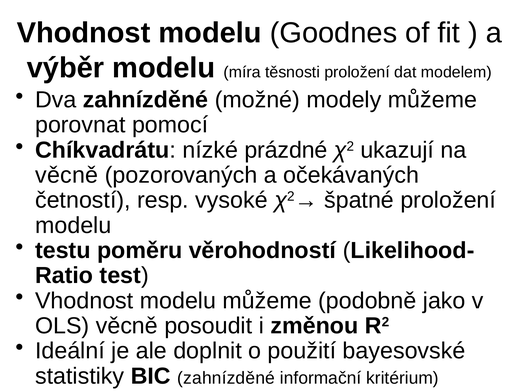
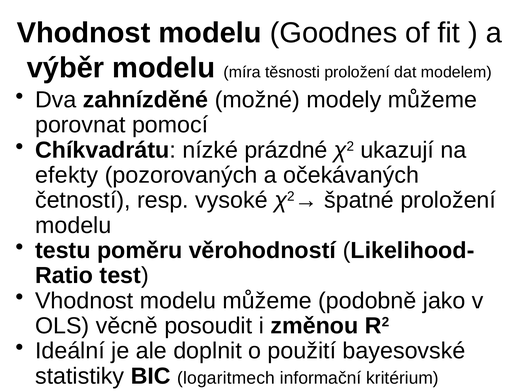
věcně at (67, 175): věcně -> efekty
BIC zahnízděné: zahnízděné -> logaritmech
